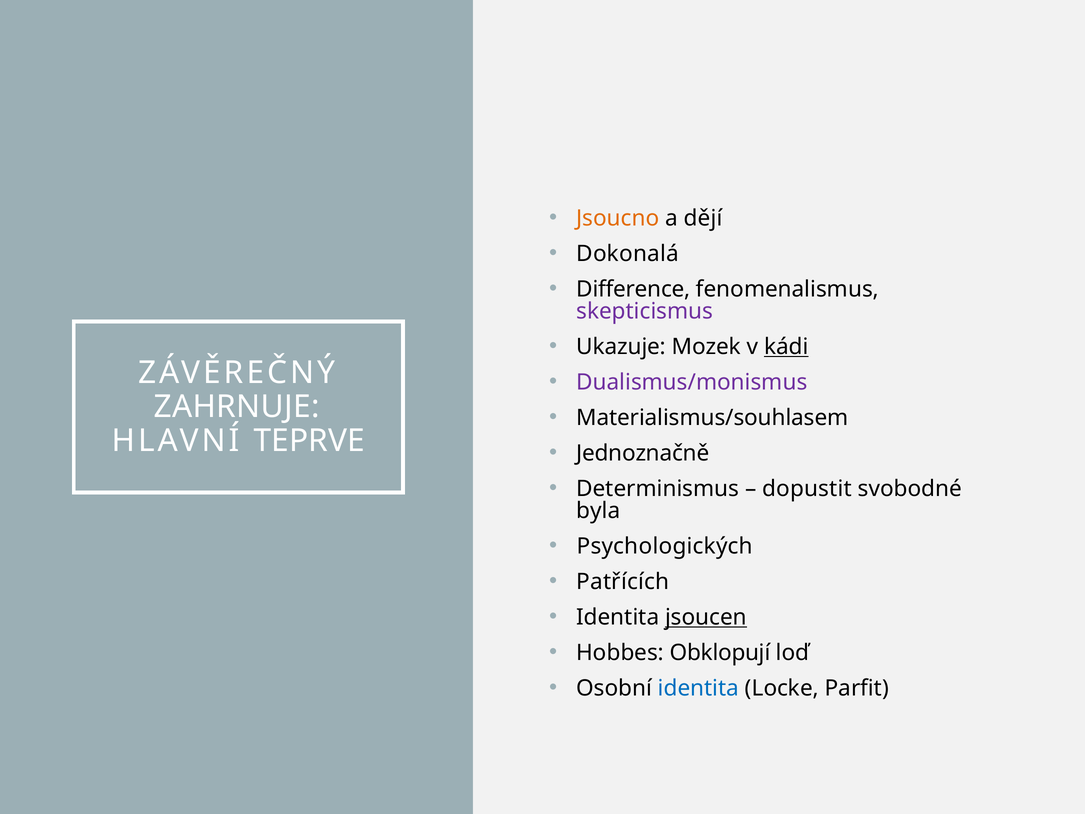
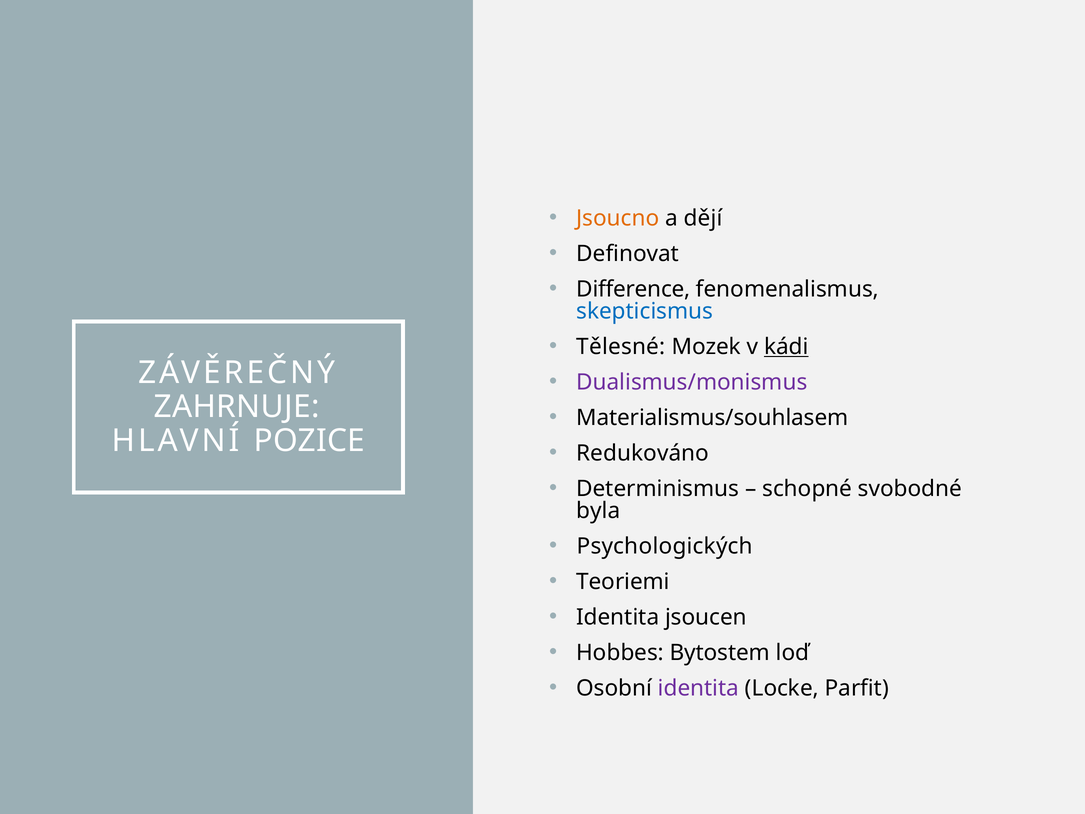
Dokonalá: Dokonalá -> Definovat
skepticismus colour: purple -> blue
Ukazuje: Ukazuje -> Tělesné
TEPRVE: TEPRVE -> POZICE
Jednoznačně: Jednoznačně -> Redukováno
dopustit: dopustit -> schopné
Patřících: Patřících -> Teoriemi
jsoucen underline: present -> none
Obklopují: Obklopují -> Bytostem
identita at (698, 688) colour: blue -> purple
